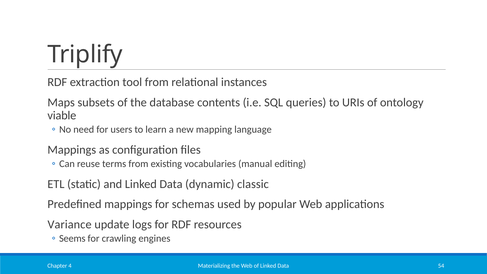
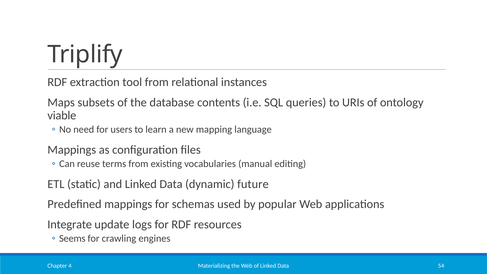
classic: classic -> future
Variance: Variance -> Integrate
